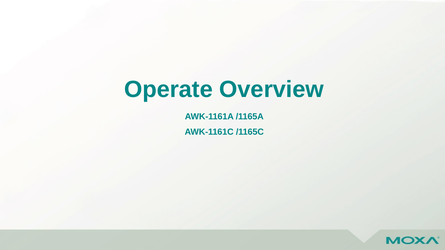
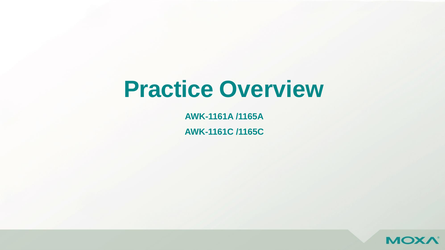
Operate: Operate -> Practice
